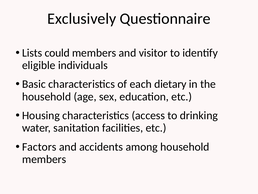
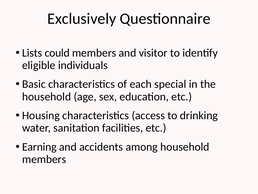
dietary: dietary -> special
Factors: Factors -> Earning
